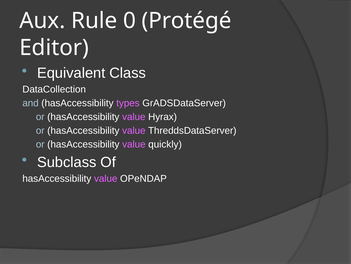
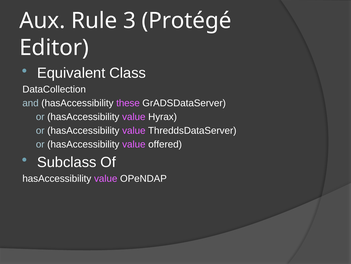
0: 0 -> 3
types: types -> these
quickly: quickly -> offered
